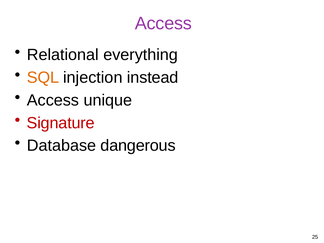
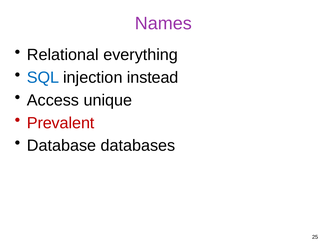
Access at (163, 23): Access -> Names
SQL colour: orange -> blue
Signature: Signature -> Prevalent
dangerous: dangerous -> databases
